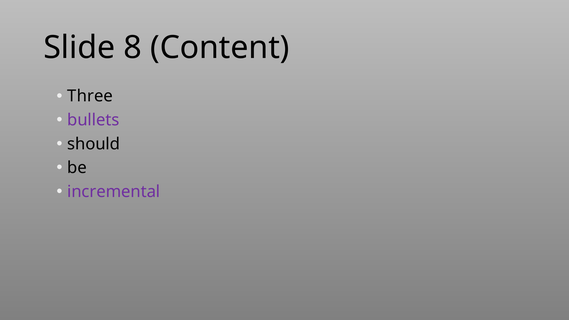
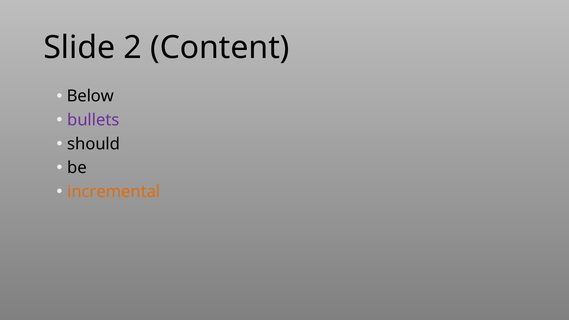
8: 8 -> 2
Three: Three -> Below
incremental colour: purple -> orange
